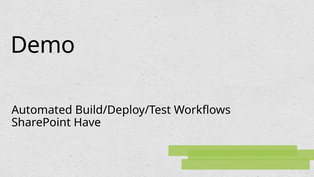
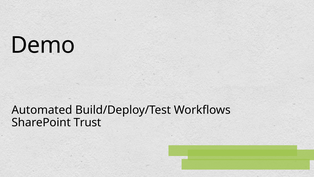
Have: Have -> Trust
